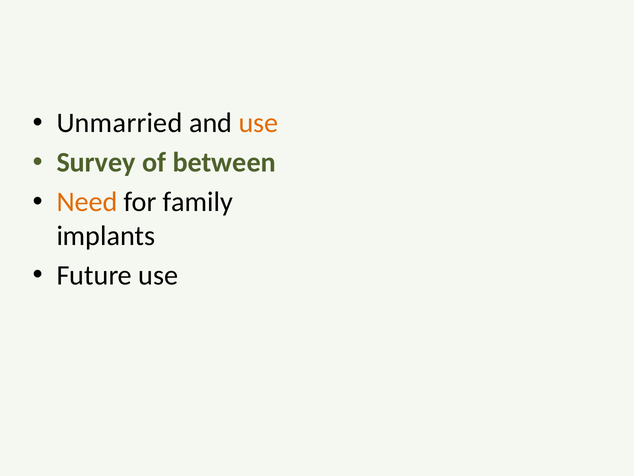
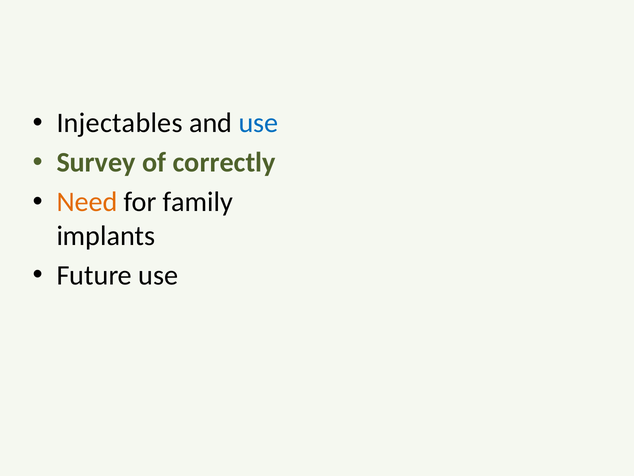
Unmarried: Unmarried -> Injectables
use at (259, 123) colour: orange -> blue
between: between -> correctly
